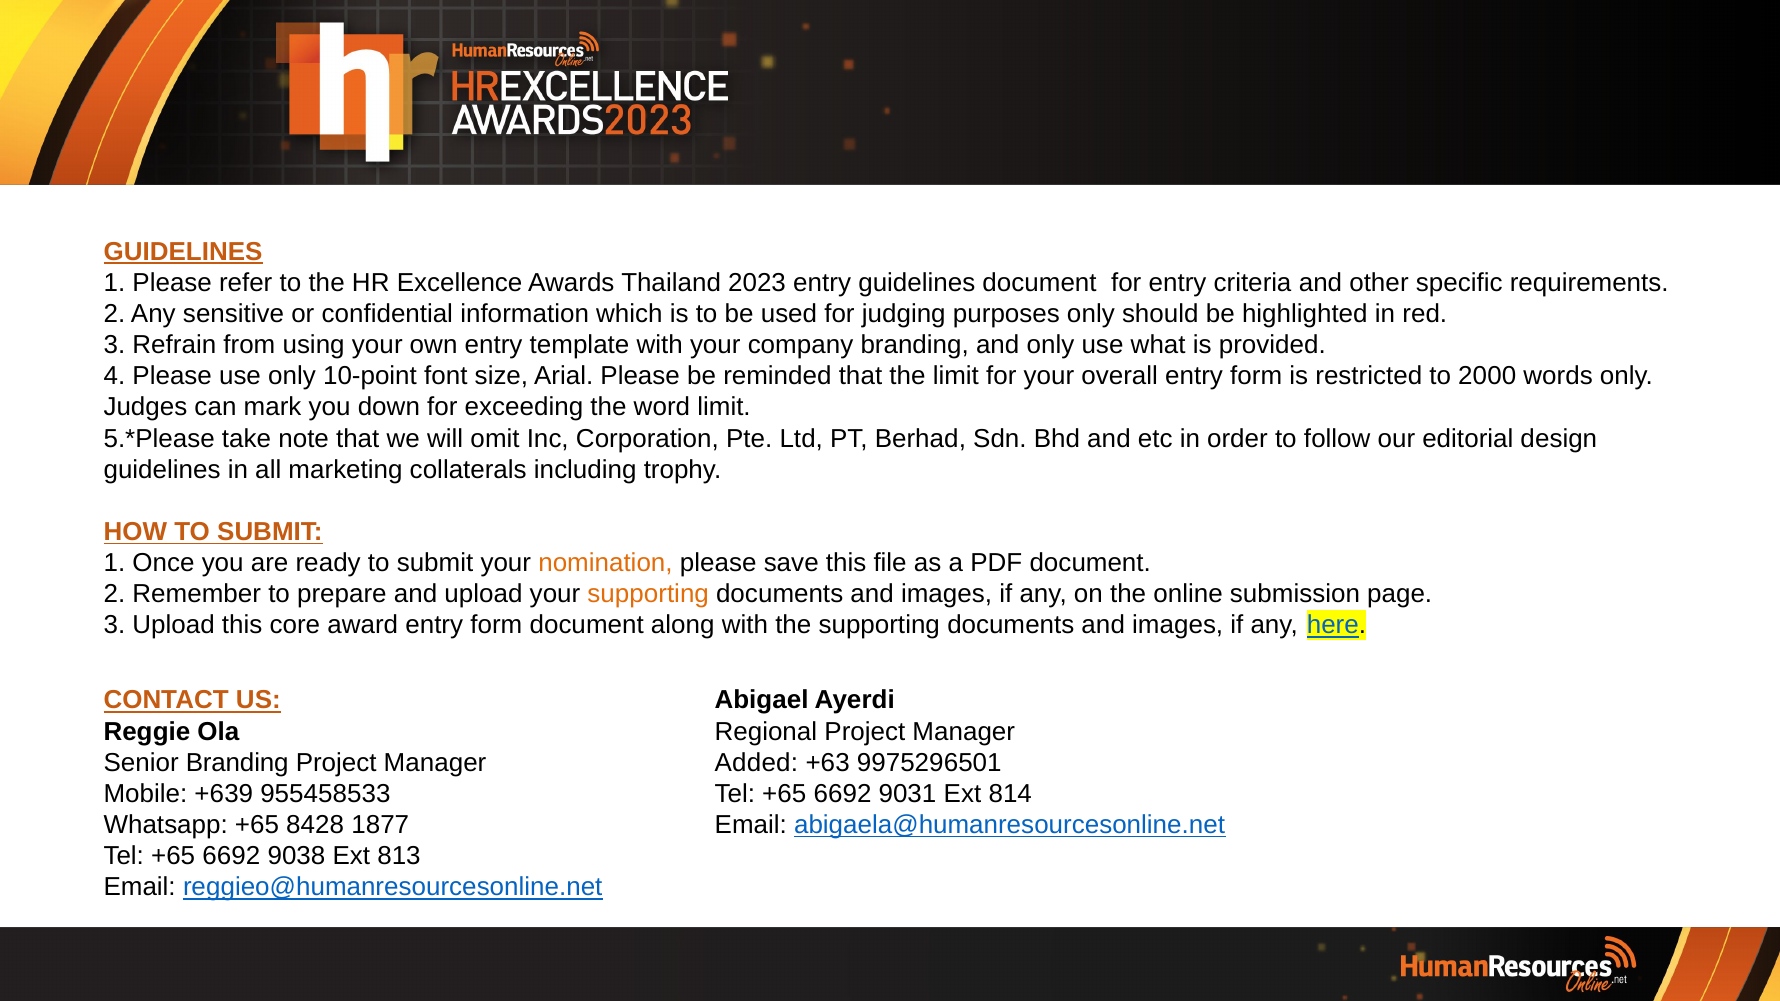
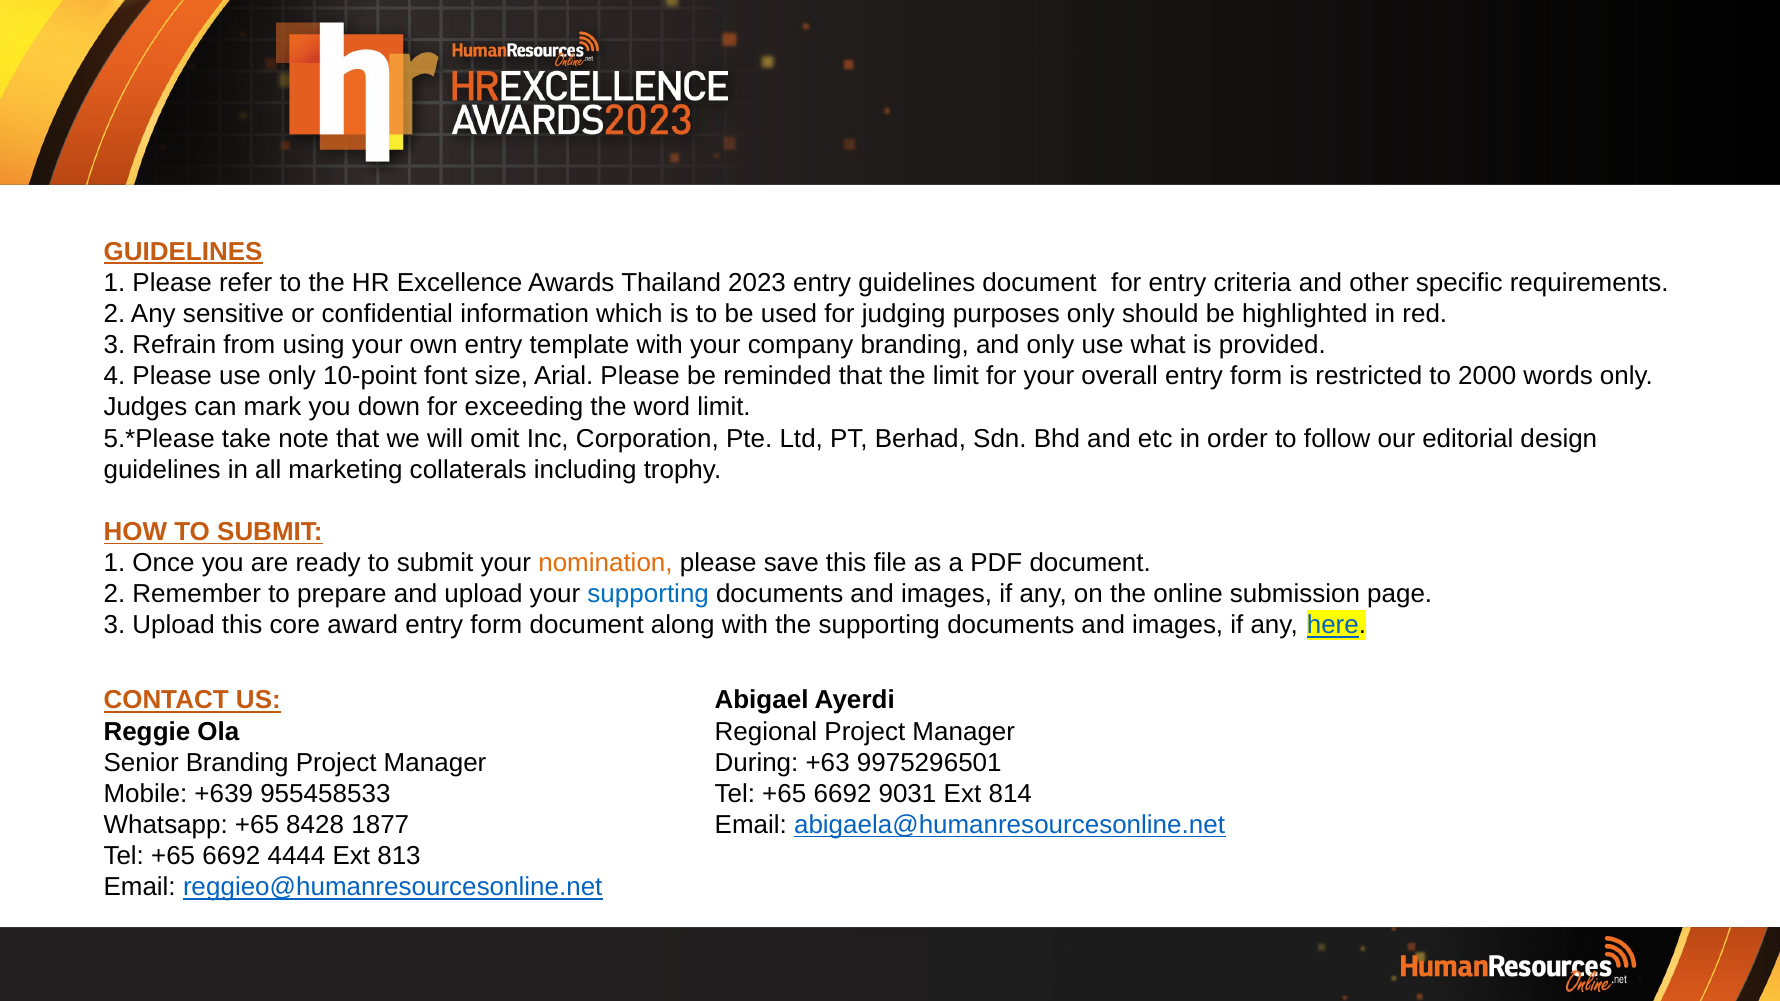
supporting at (648, 594) colour: orange -> blue
Added: Added -> During
9038: 9038 -> 4444
